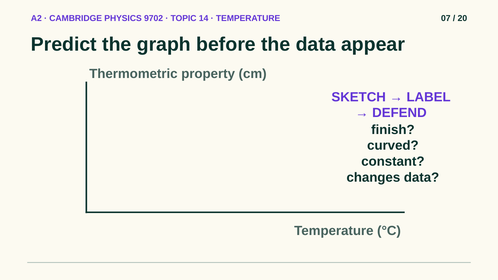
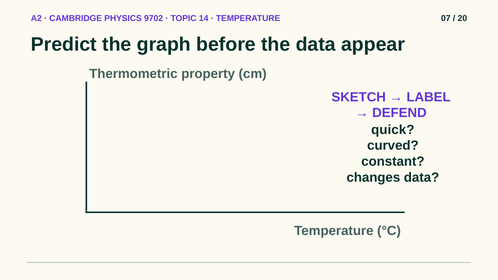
finish: finish -> quick
